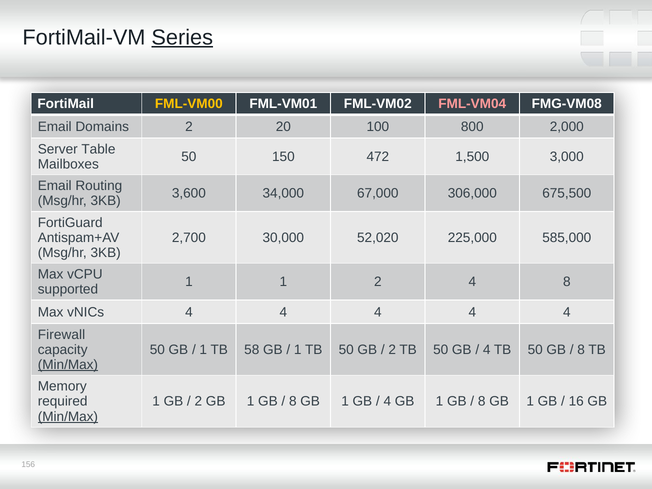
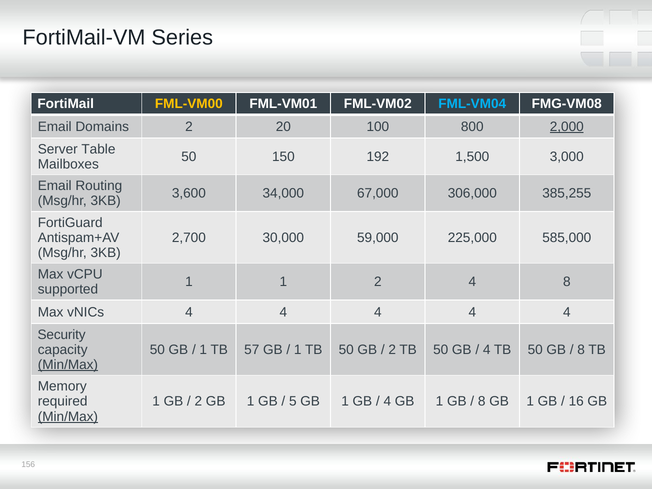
Series underline: present -> none
FML-VM04 colour: pink -> light blue
2,000 underline: none -> present
472: 472 -> 192
675,500: 675,500 -> 385,255
52,020: 52,020 -> 59,000
Firewall: Firewall -> Security
58: 58 -> 57
8 at (293, 401): 8 -> 5
